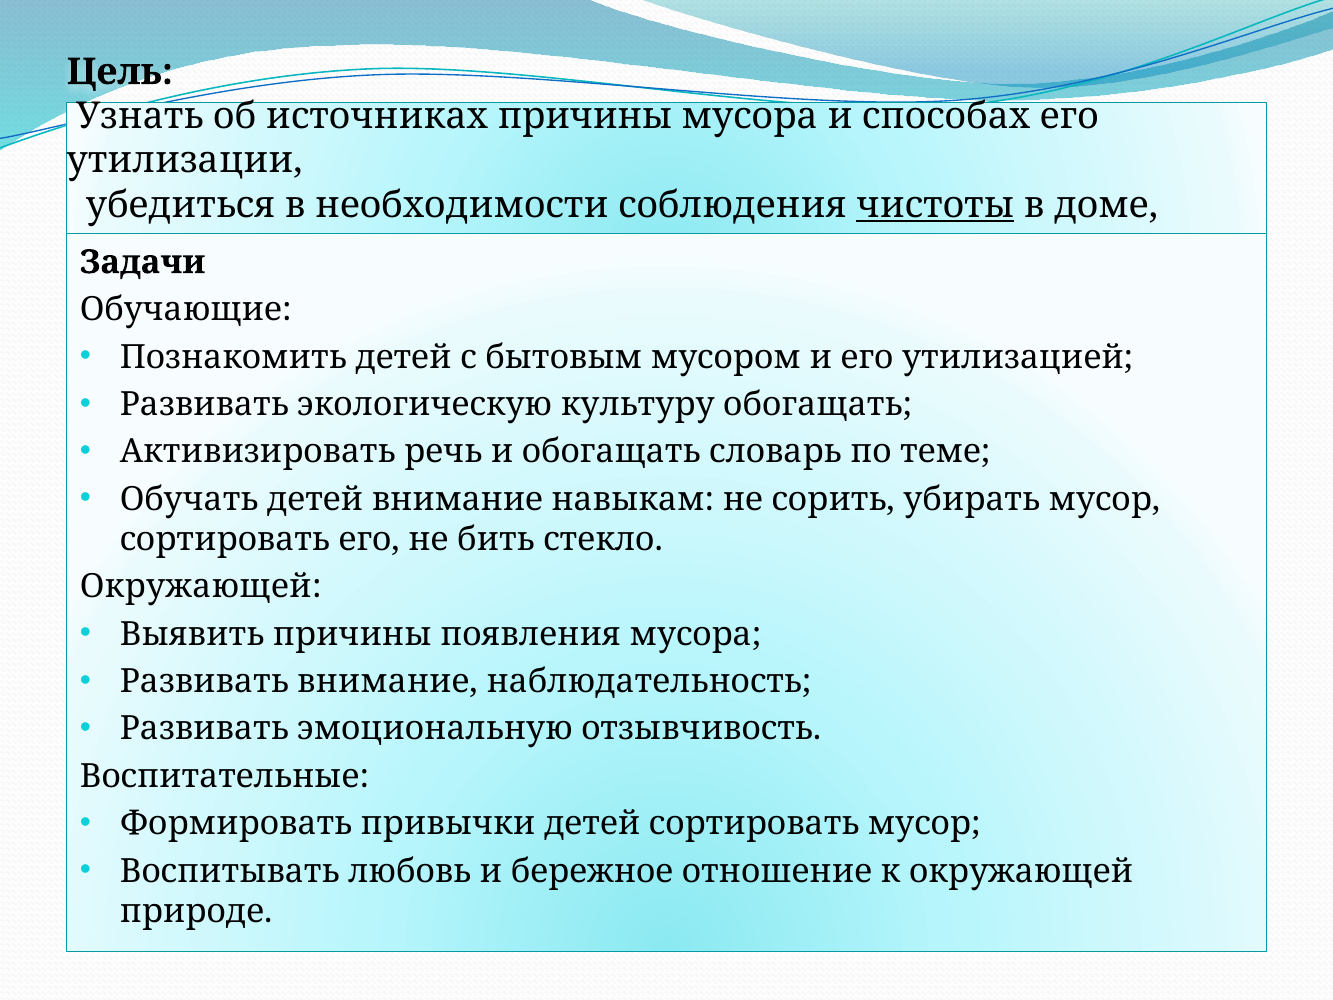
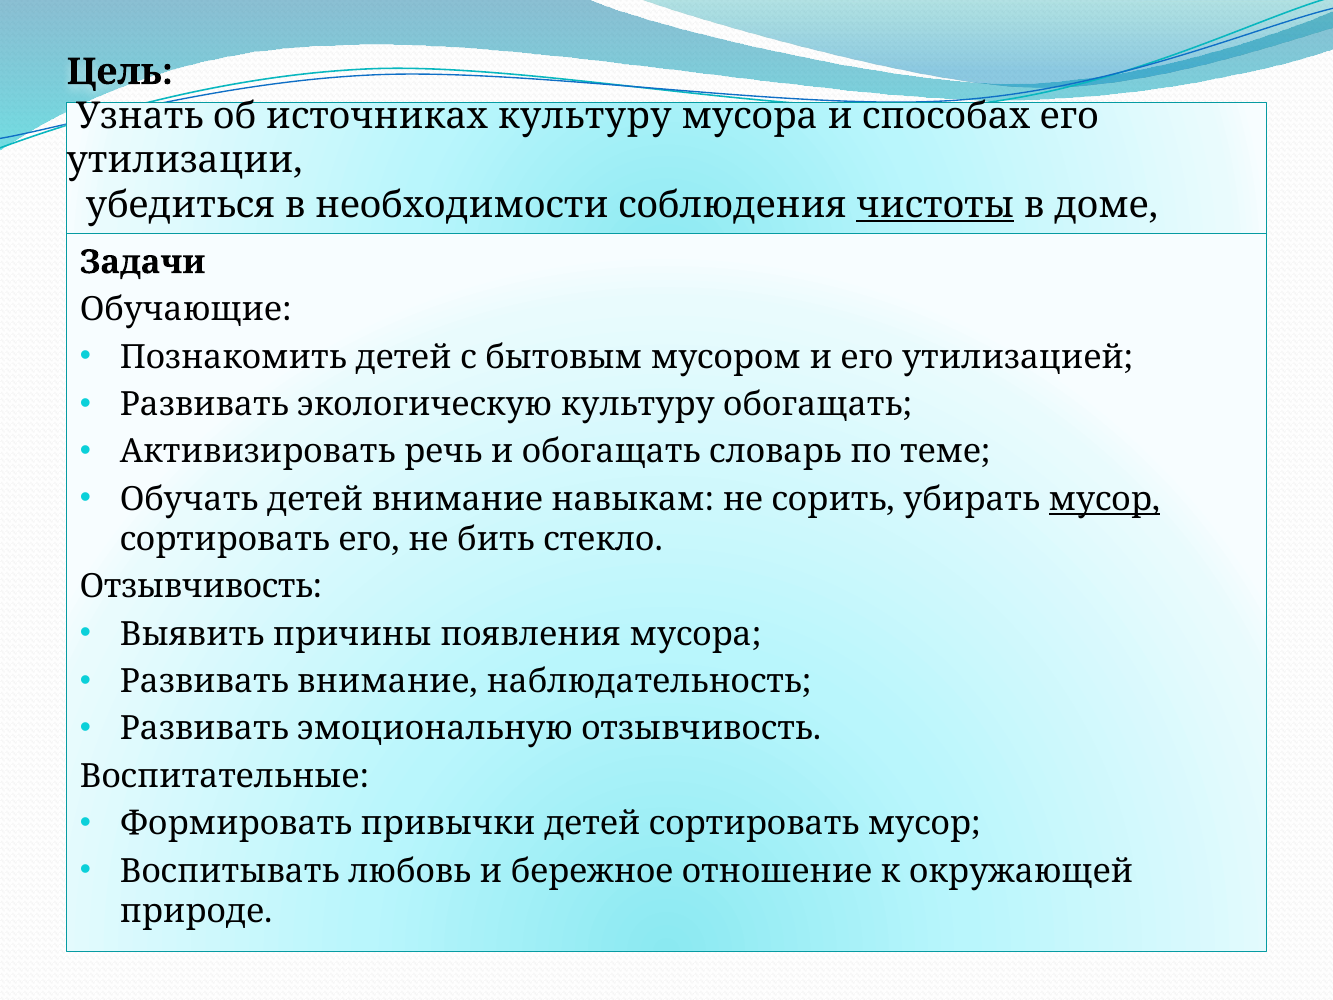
источниках причины: причины -> культуру
мусор at (1104, 499) underline: none -> present
Окружающей at (201, 586): Окружающей -> Отзывчивость
